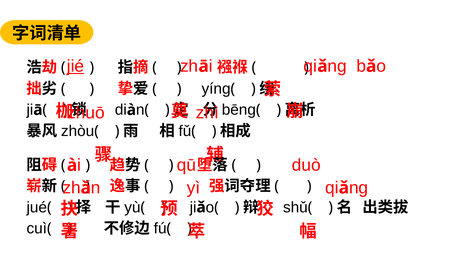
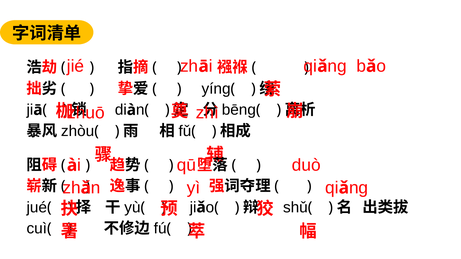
jié underline: present -> none
